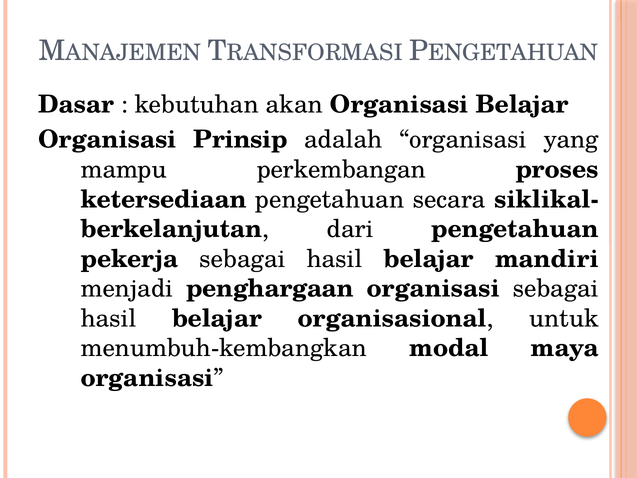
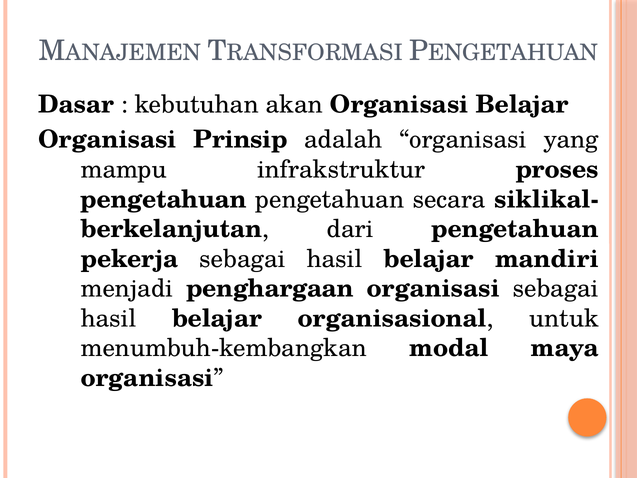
perkembangan: perkembangan -> infrakstruktur
ketersediaan at (164, 199): ketersediaan -> pengetahuan
